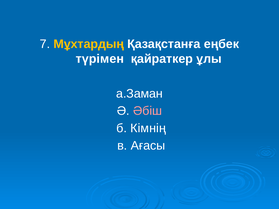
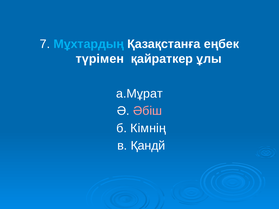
Мұхтардың colour: yellow -> light blue
а.Заман: а.Заман -> а.Мұрат
Ағасы: Ағасы -> Қандй
